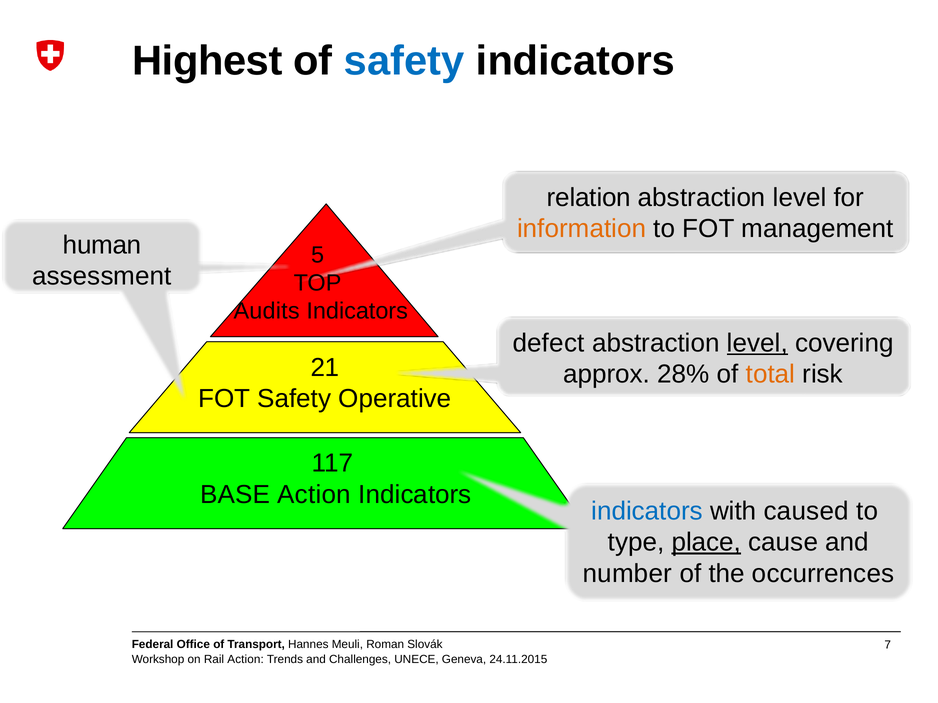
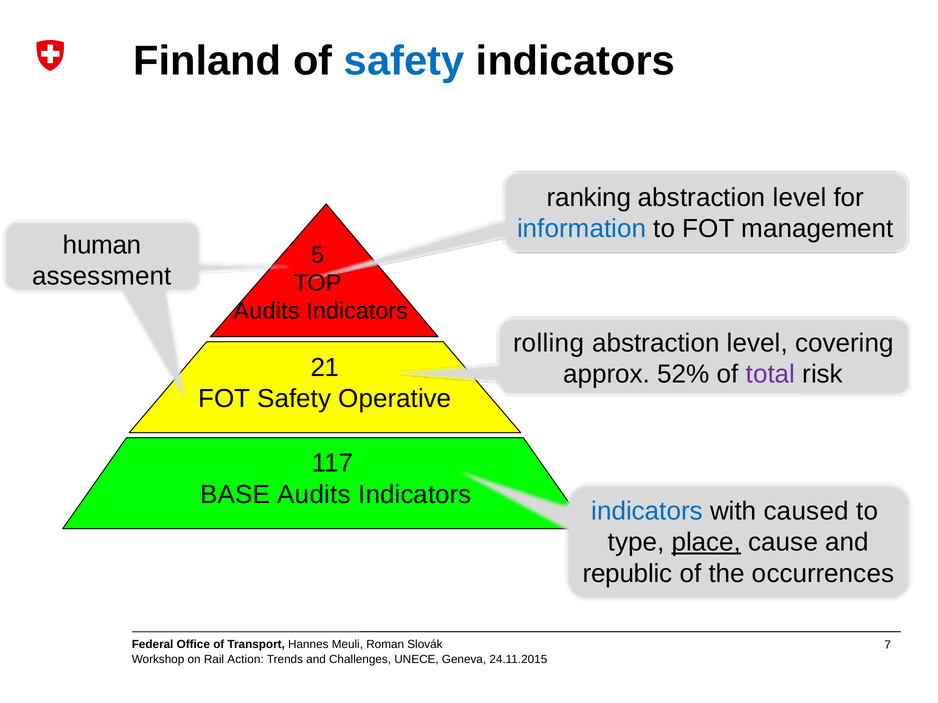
Highest: Highest -> Finland
relation: relation -> ranking
information colour: orange -> blue
defect: defect -> rolling
level at (757, 343) underline: present -> none
28%: 28% -> 52%
total colour: orange -> purple
BASE Action: Action -> Audits
number: number -> republic
